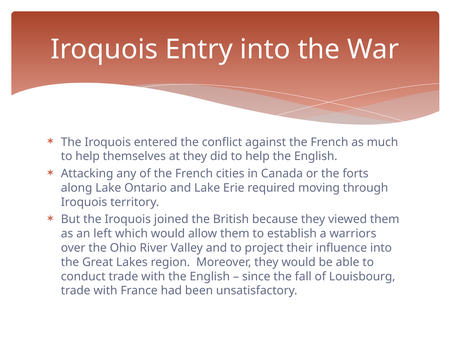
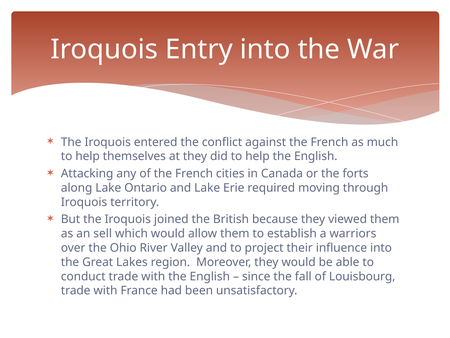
left: left -> sell
